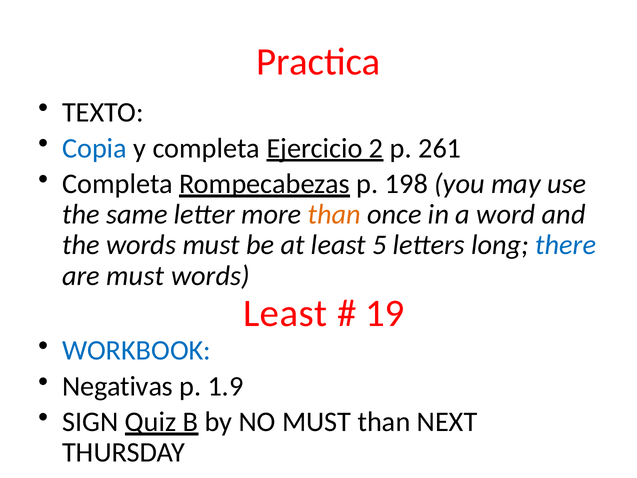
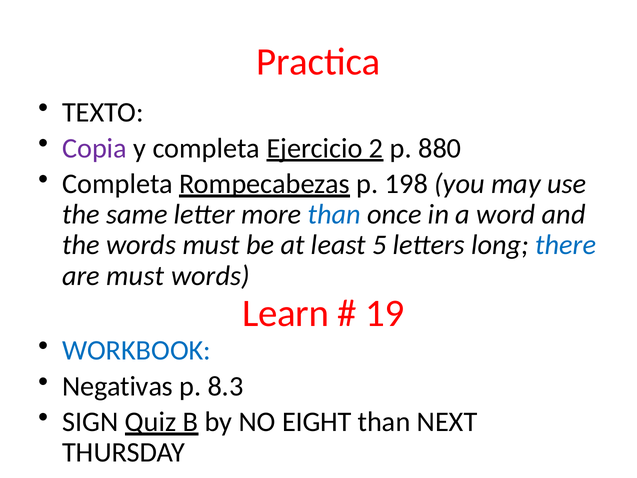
Copia colour: blue -> purple
261: 261 -> 880
than at (334, 214) colour: orange -> blue
Least at (285, 313): Least -> Learn
1.9: 1.9 -> 8.3
NO MUST: MUST -> EIGHT
